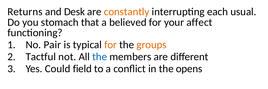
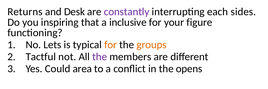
constantly colour: orange -> purple
usual: usual -> sides
stomach: stomach -> inspiring
believed: believed -> inclusive
affect: affect -> figure
Pair: Pair -> Lets
the at (100, 57) colour: blue -> purple
field: field -> area
